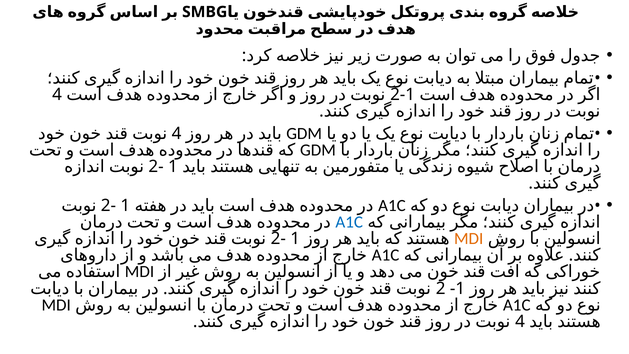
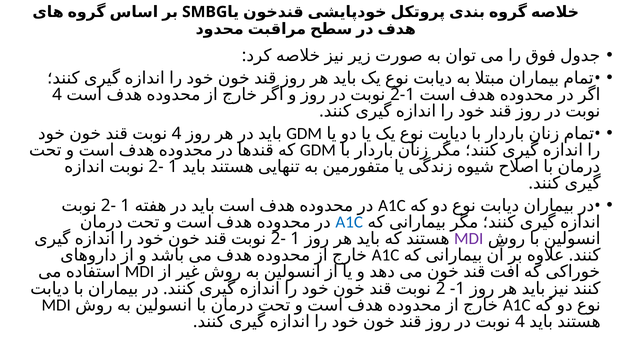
MDI at (469, 239) colour: orange -> purple
